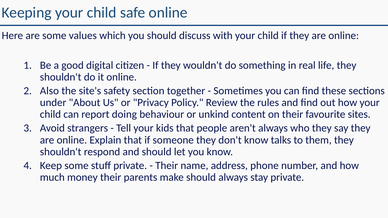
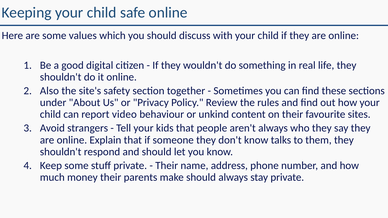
doing: doing -> video
